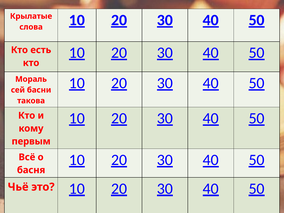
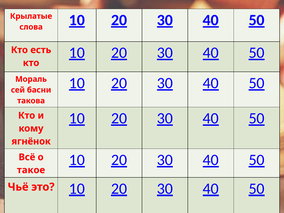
первым: первым -> ягнёнок
басня: басня -> такое
